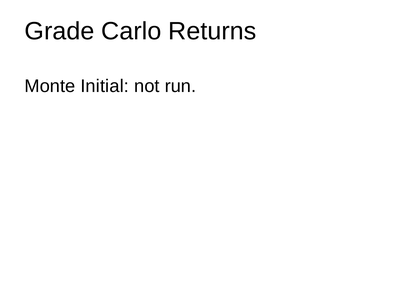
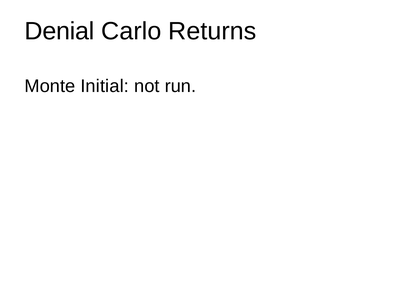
Grade: Grade -> Denial
